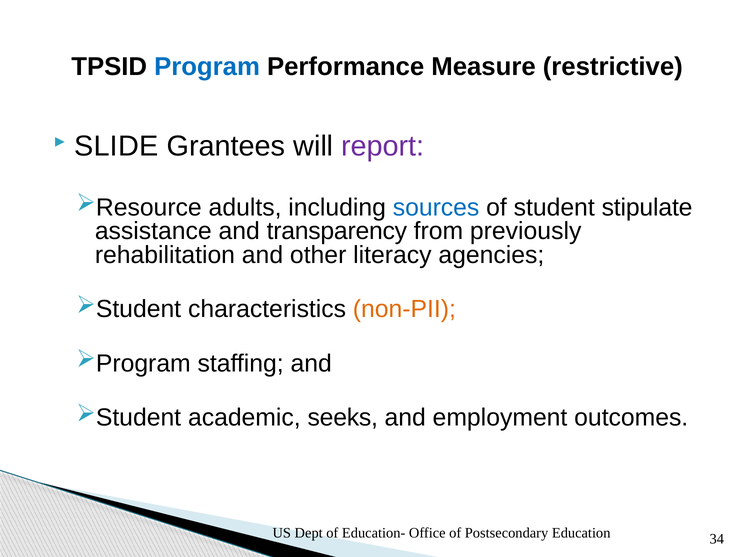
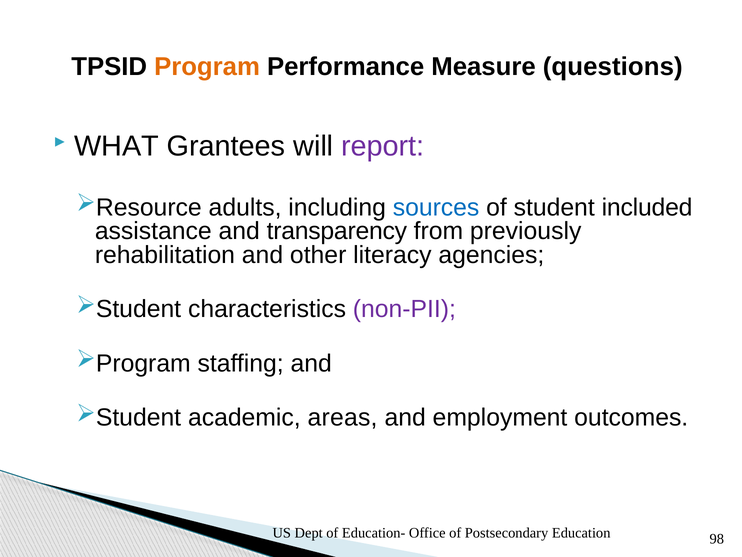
Program colour: blue -> orange
restrictive: restrictive -> questions
SLIDE: SLIDE -> WHAT
stipulate: stipulate -> included
non-PII colour: orange -> purple
seeks: seeks -> areas
34: 34 -> 98
